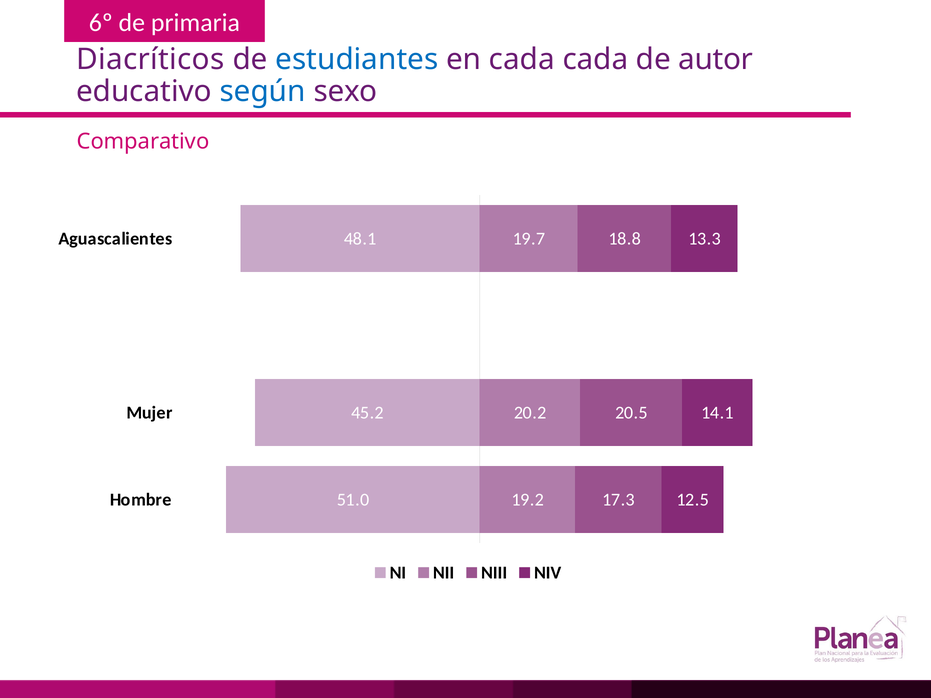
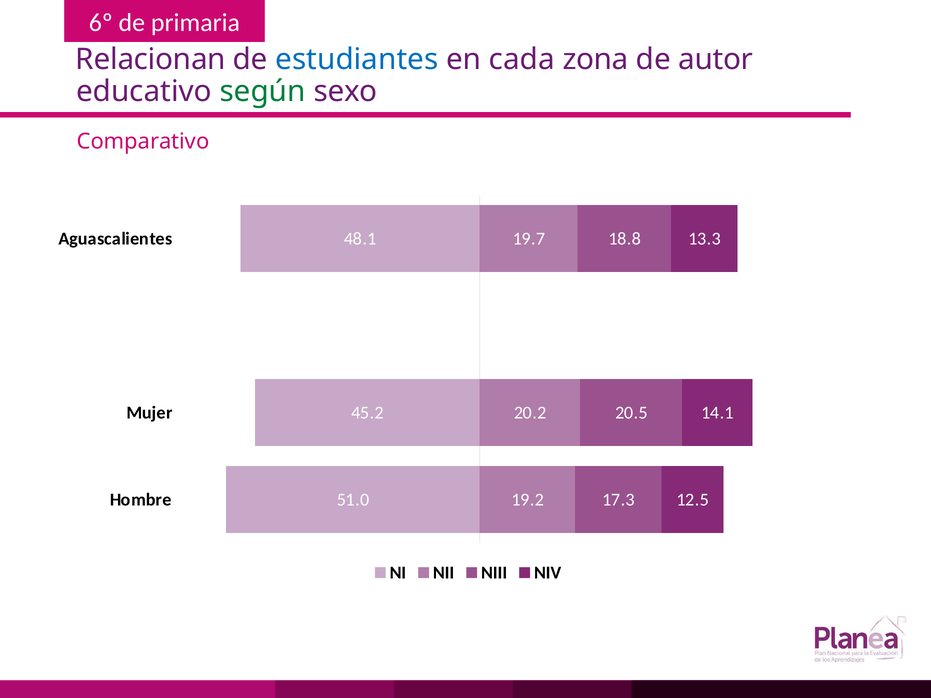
Diacríticos: Diacríticos -> Relacionan
cada cada: cada -> zona
según colour: blue -> green
